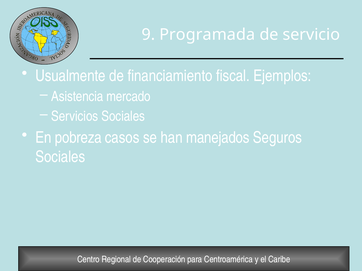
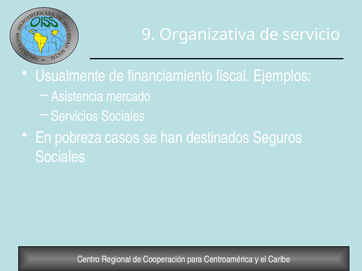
Programada: Programada -> Organizativa
manejados: manejados -> destinados
